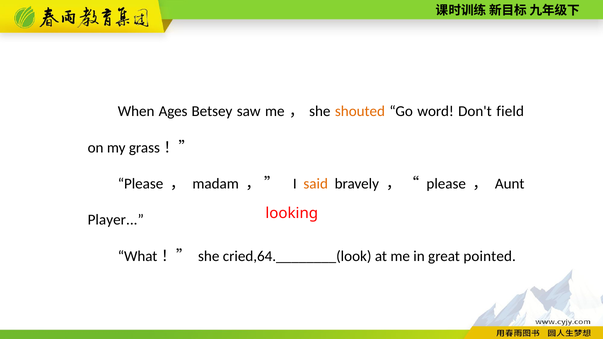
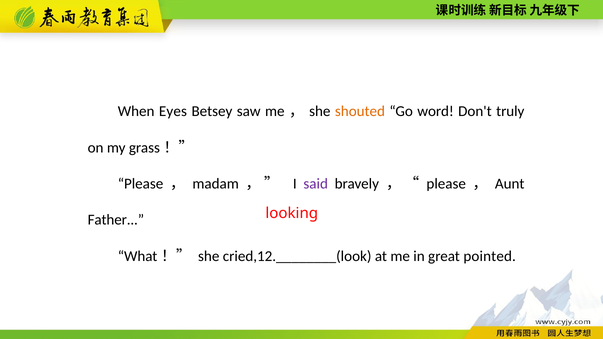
Ages: Ages -> Eyes
field: field -> truly
said colour: orange -> purple
Player: Player -> Father
cried,64.________(look: cried,64.________(look -> cried,12.________(look
